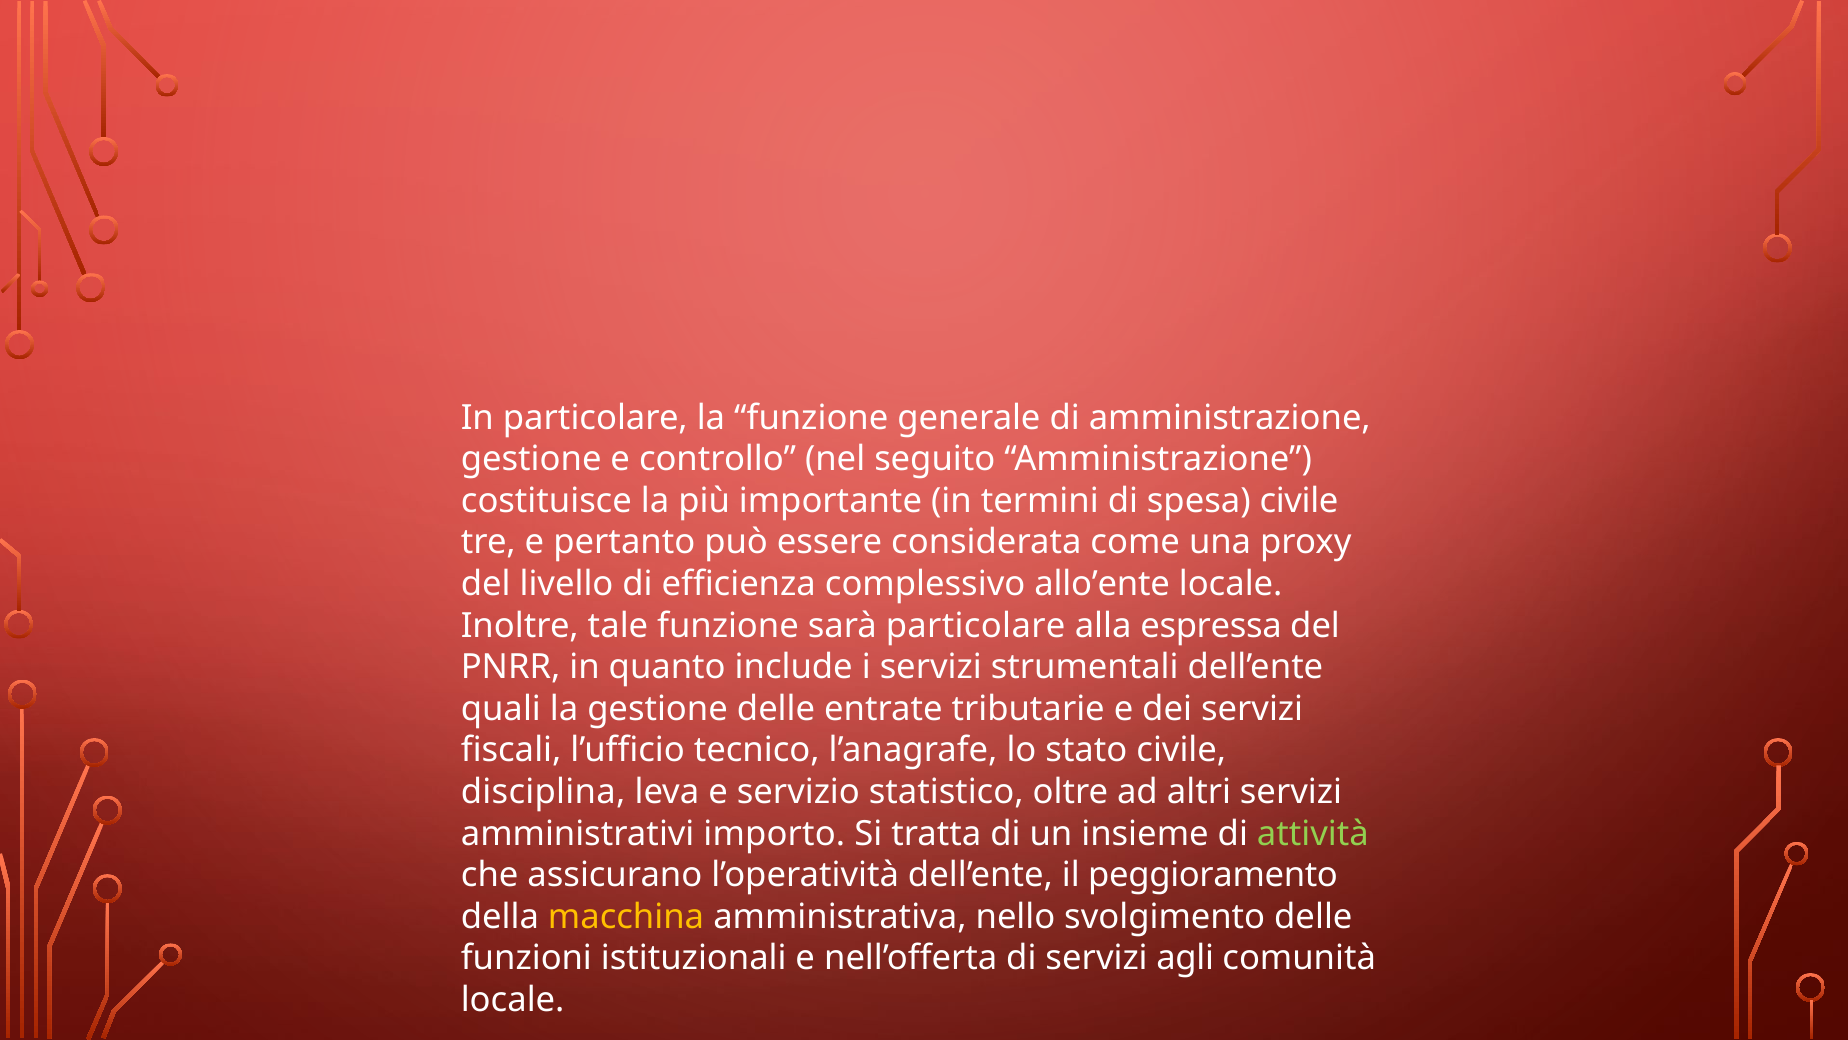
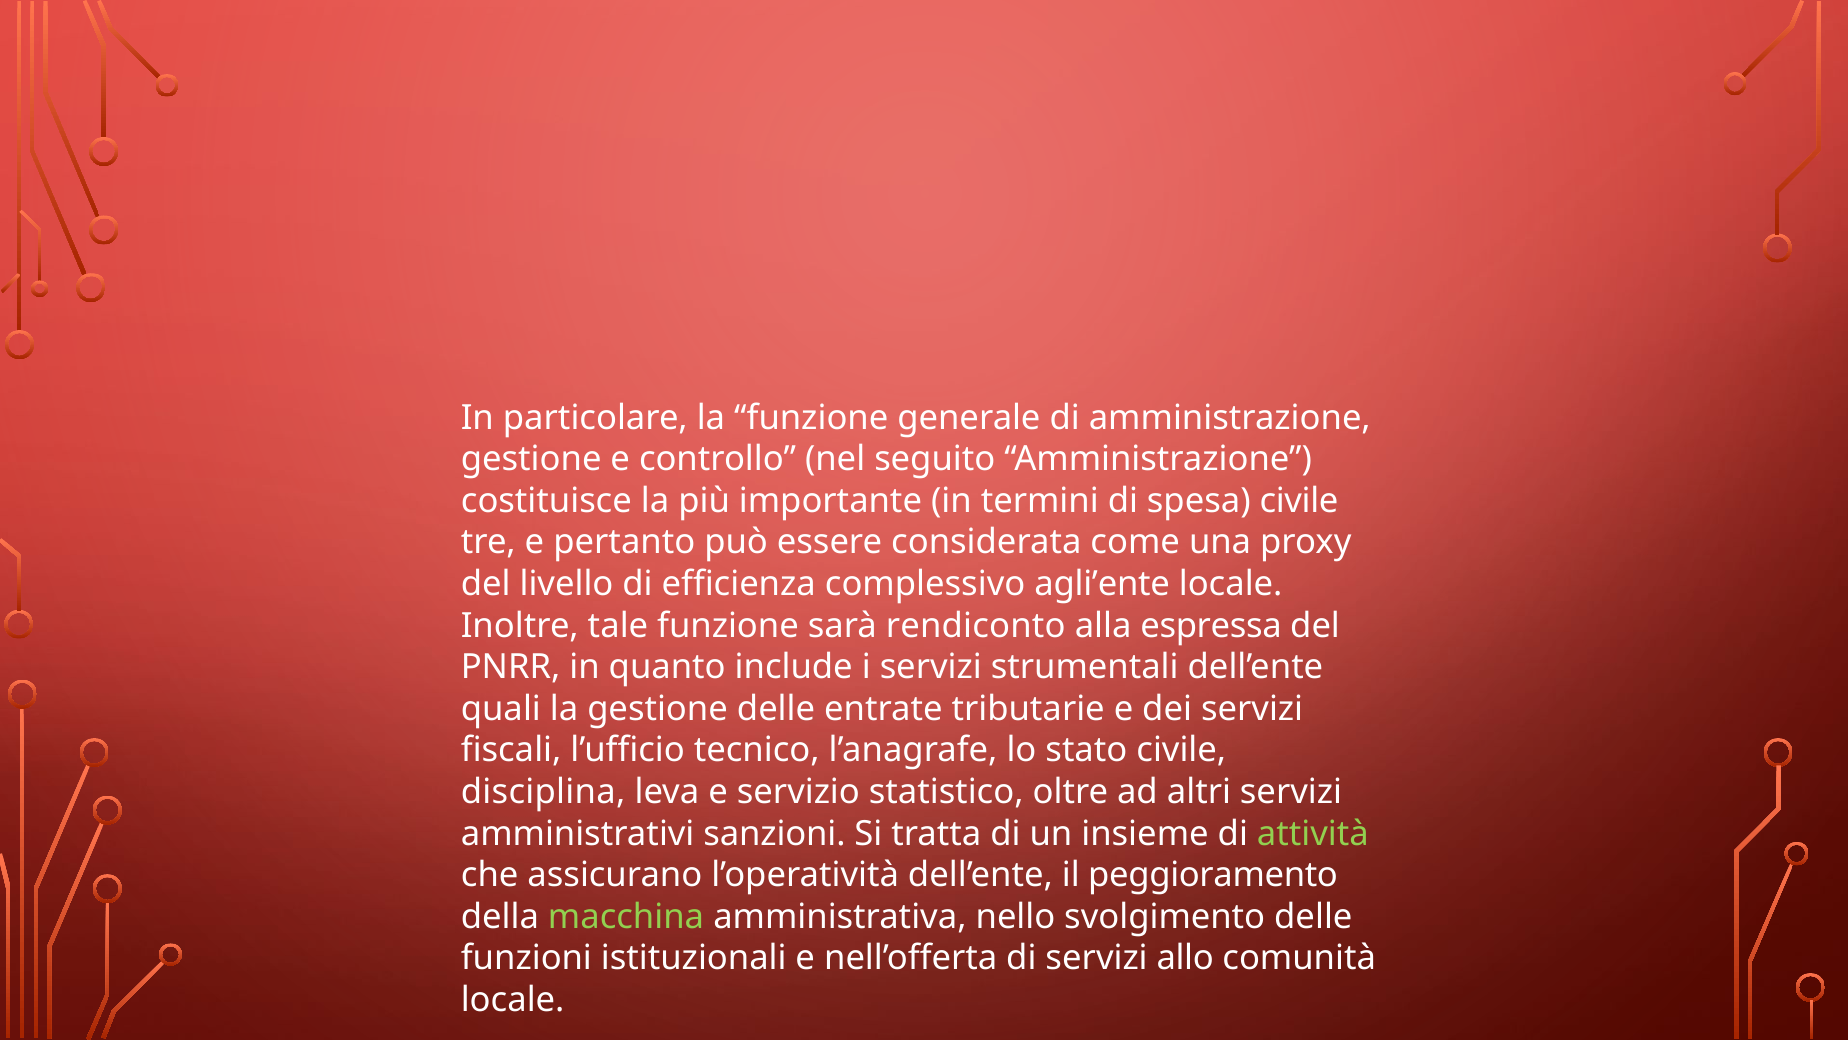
allo’ente: allo’ente -> agli’ente
sarà particolare: particolare -> rendiconto
importo: importo -> sanzioni
macchina colour: yellow -> light green
agli: agli -> allo
